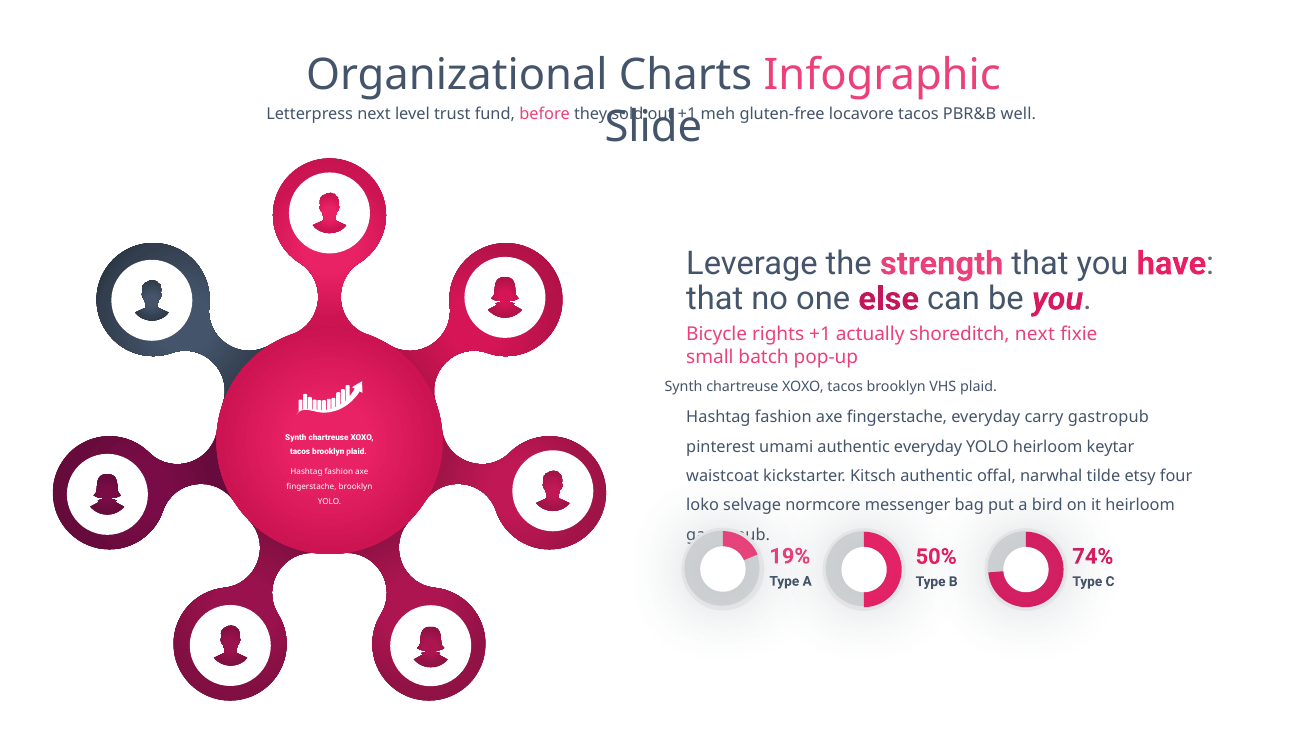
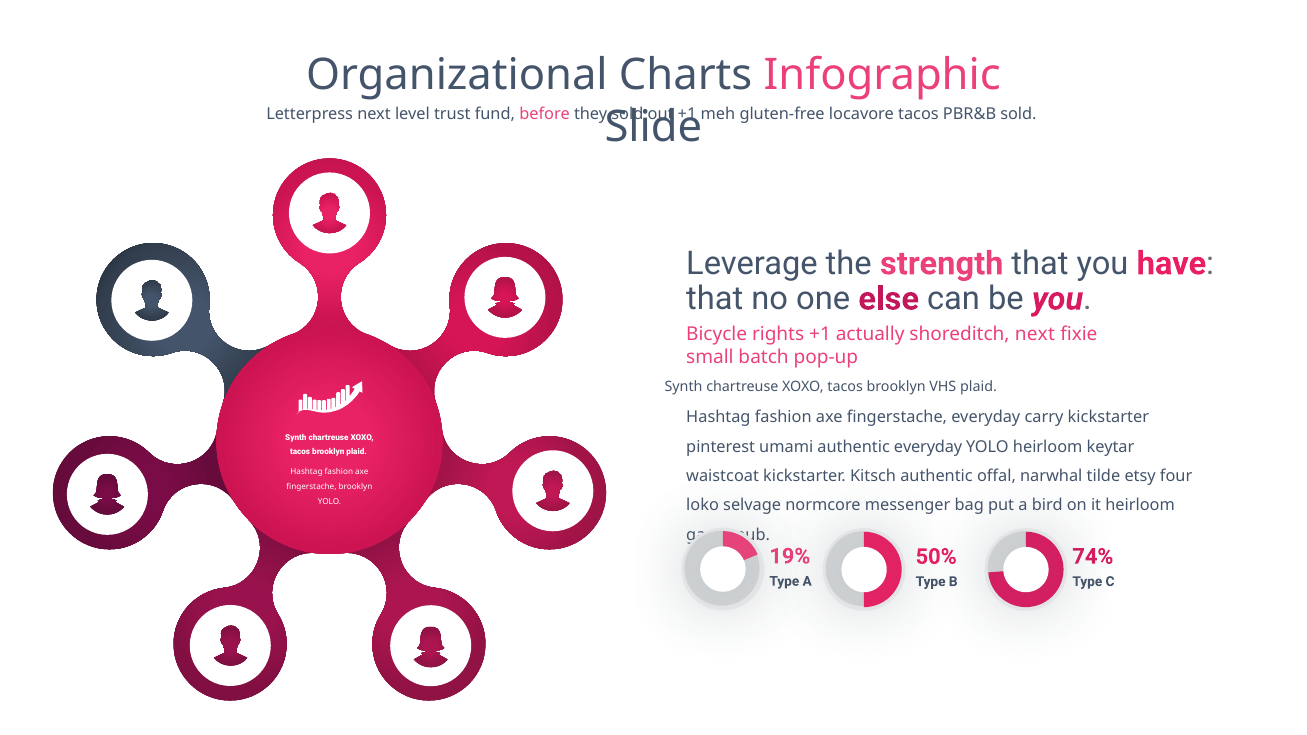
PBR&B well: well -> sold
carry gastropub: gastropub -> kickstarter
